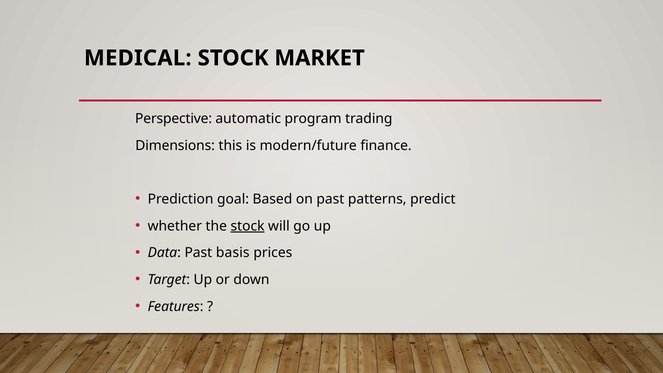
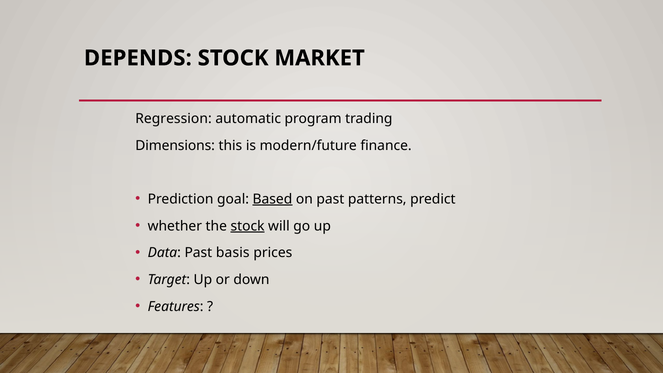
MEDICAL: MEDICAL -> DEPENDS
Perspective: Perspective -> Regression
Based underline: none -> present
